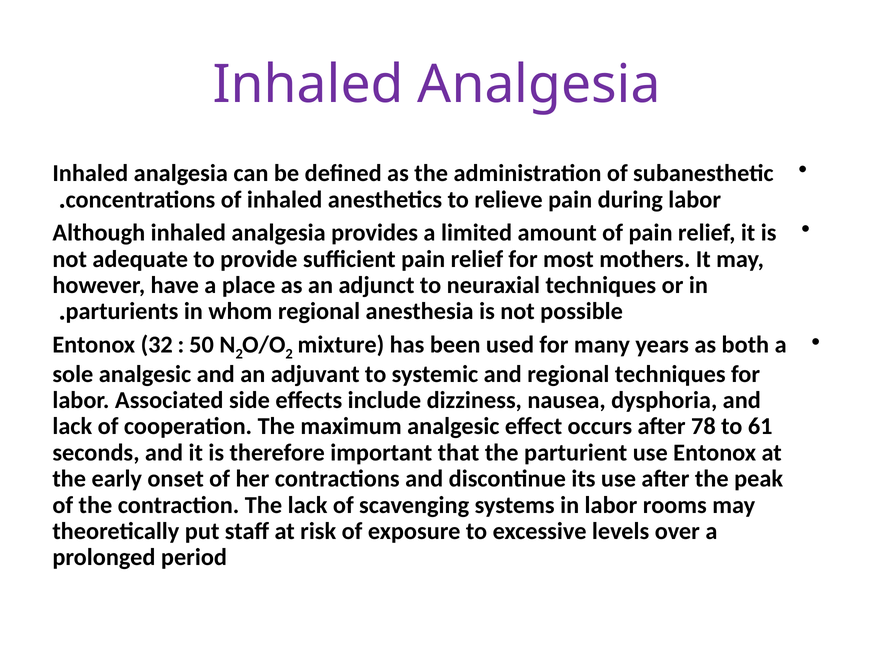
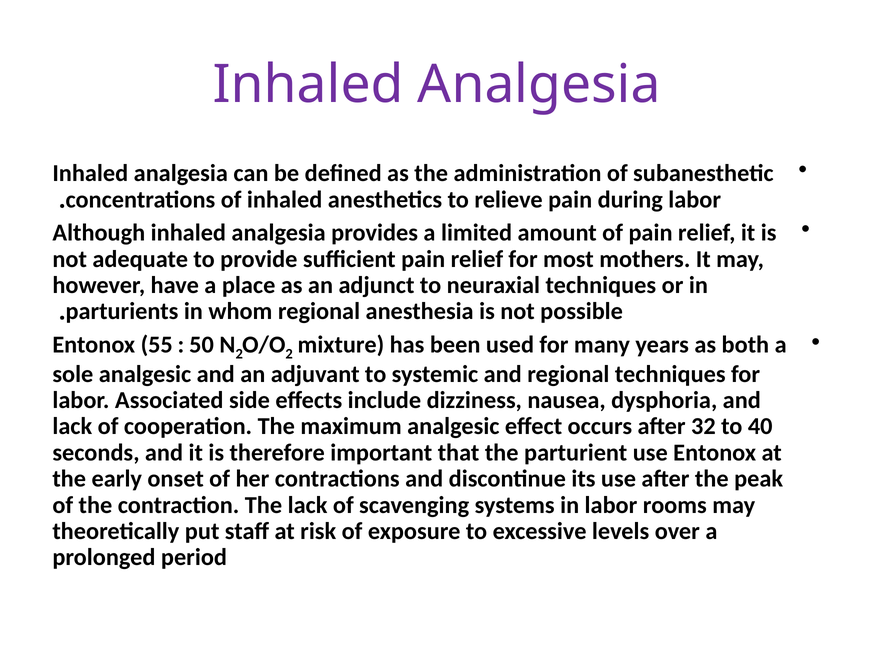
32: 32 -> 55
78: 78 -> 32
61: 61 -> 40
